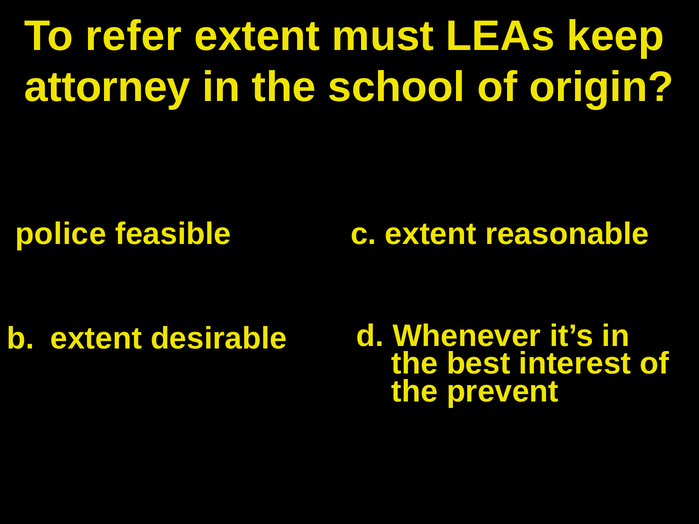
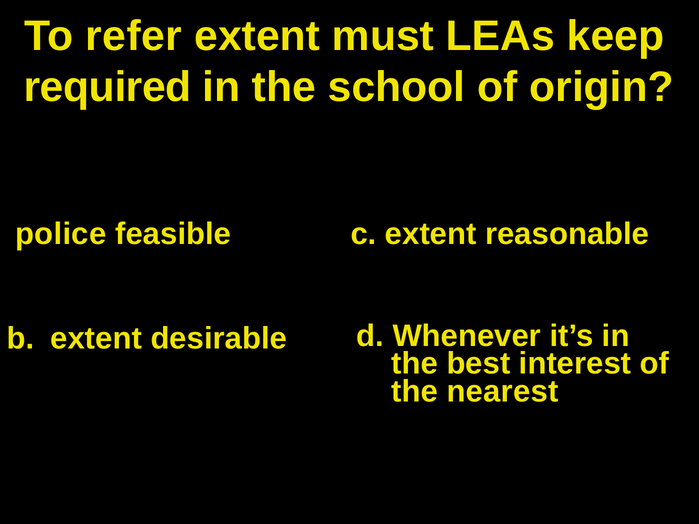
attorney: attorney -> required
prevent: prevent -> nearest
